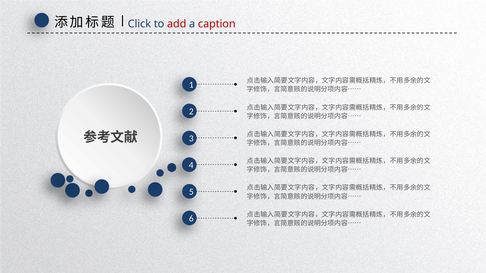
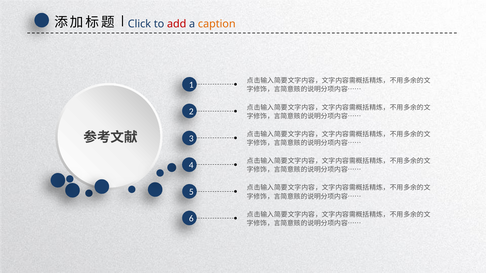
caption colour: red -> orange
